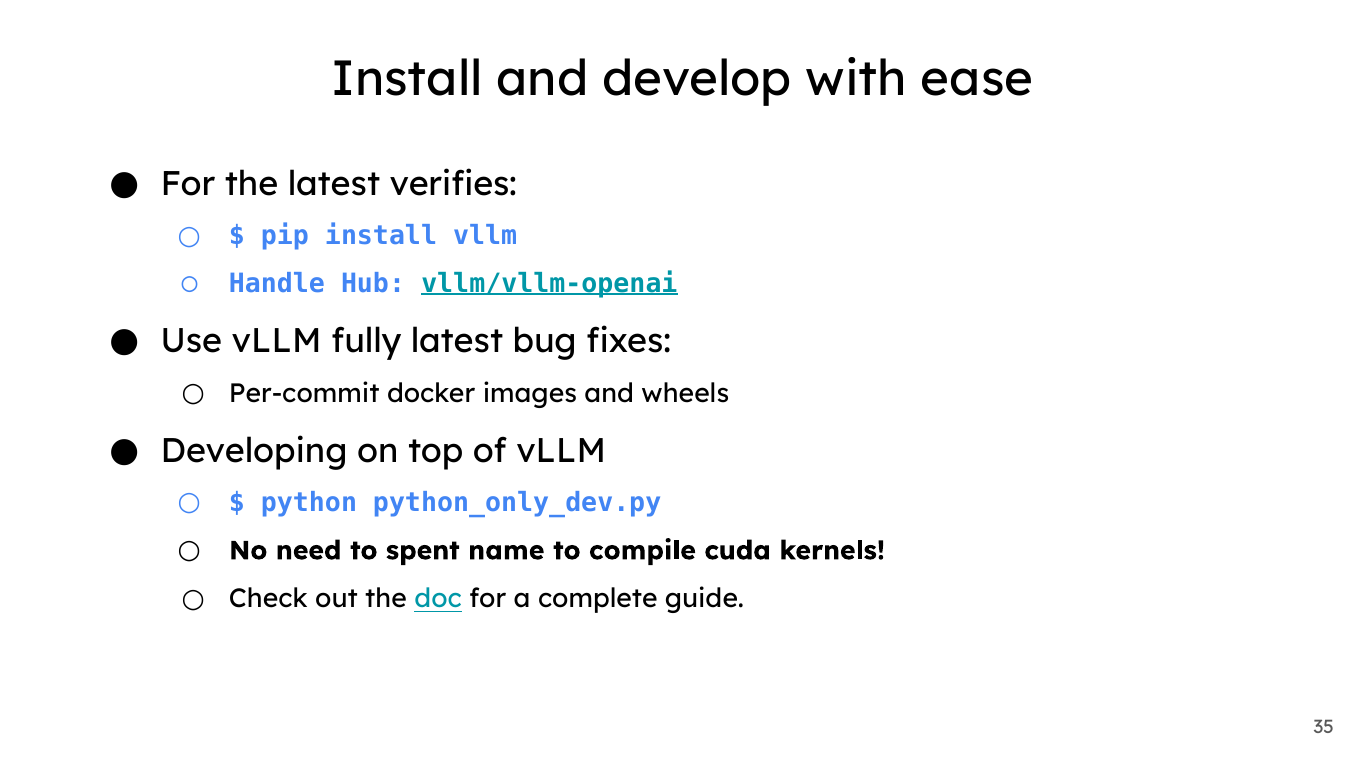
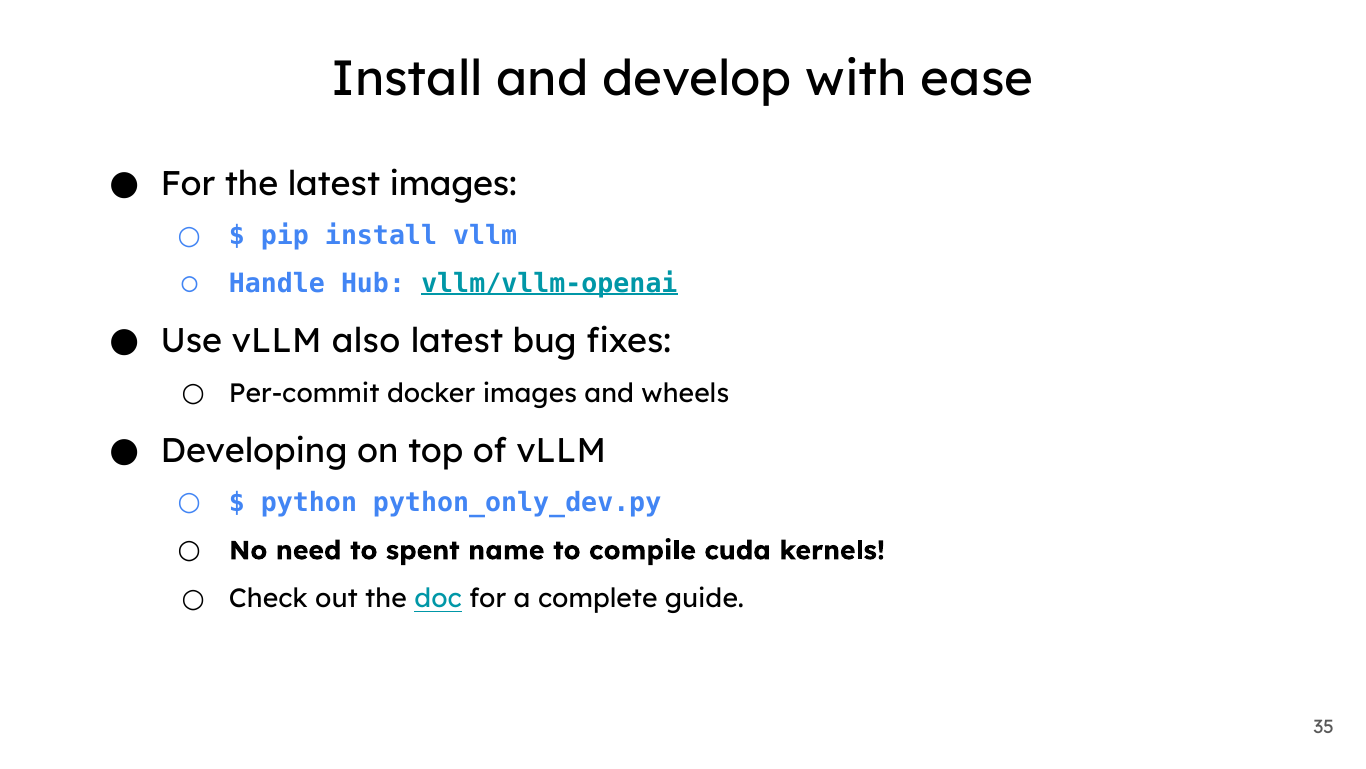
latest verifies: verifies -> images
fully: fully -> also
